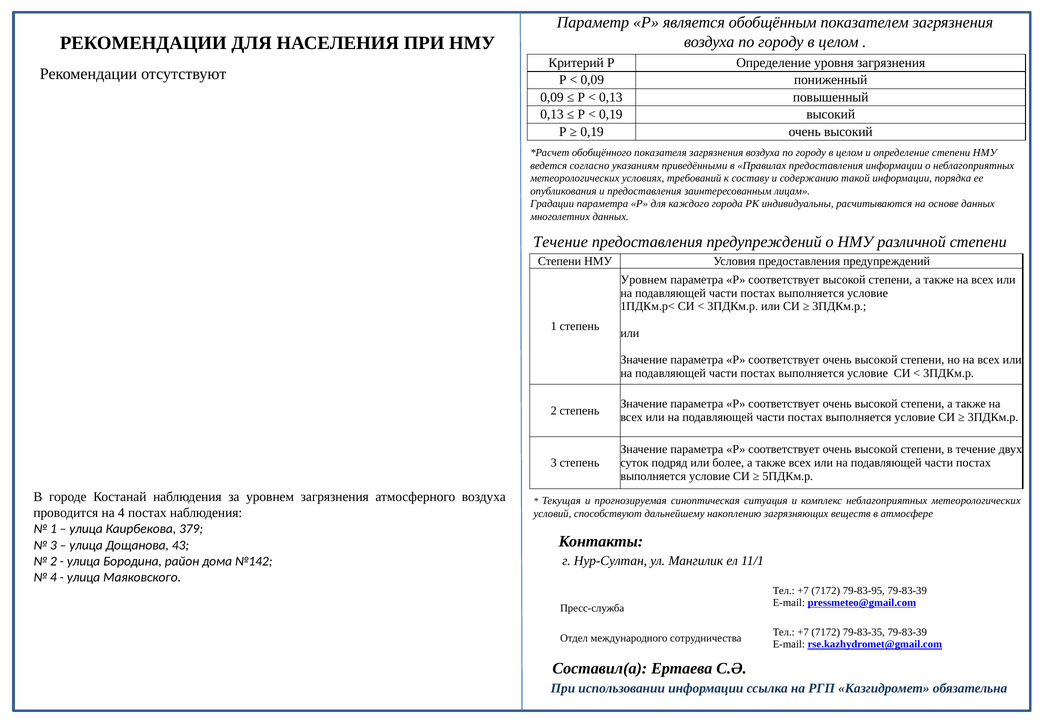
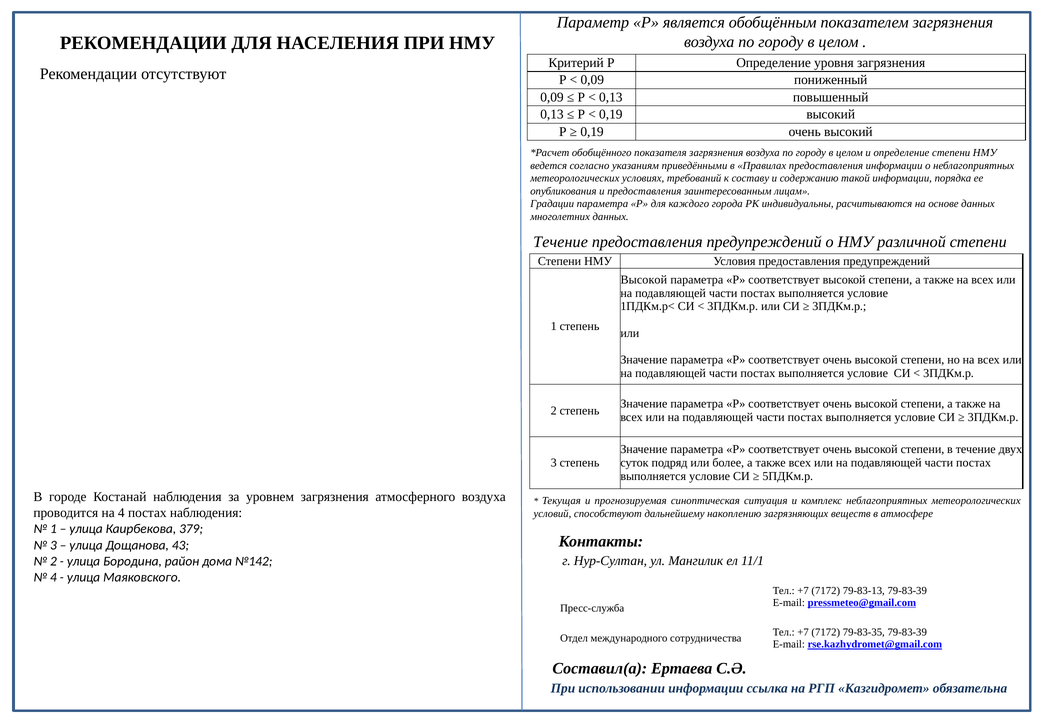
Уровнем at (644, 280): Уровнем -> Высокой
79-83-95: 79-83-95 -> 79-83-13
